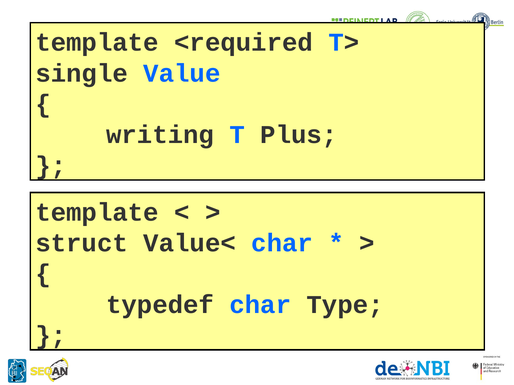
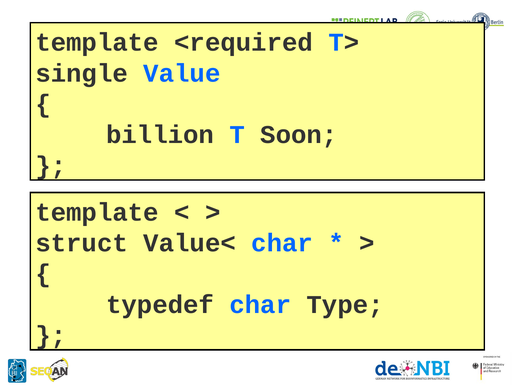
writing: writing -> billion
Plus: Plus -> Soon
